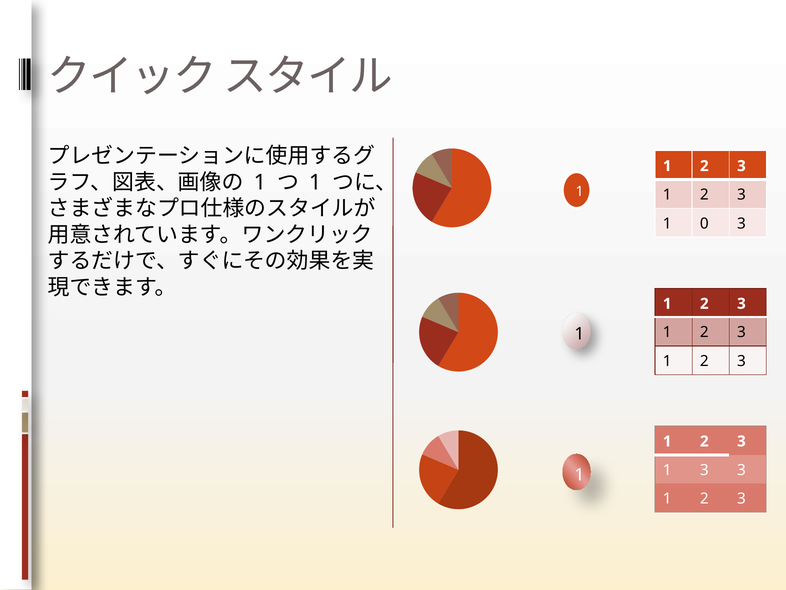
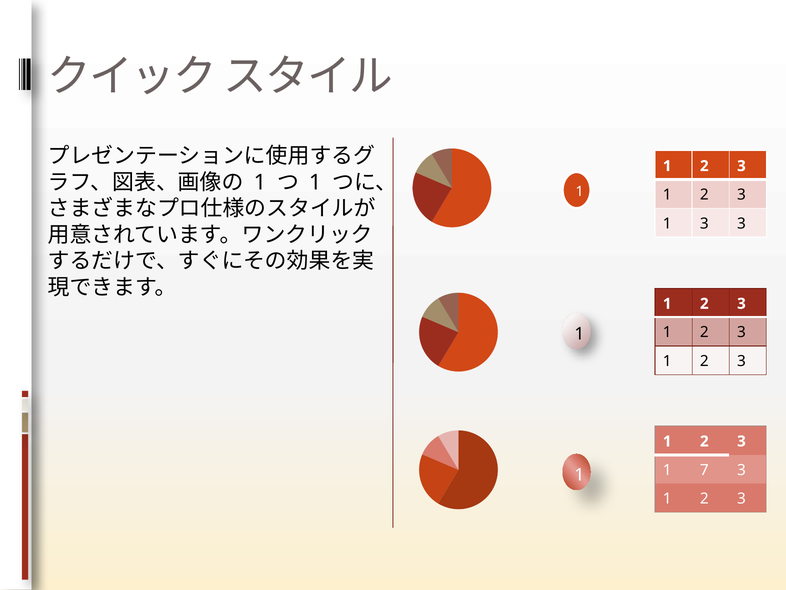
1 0: 0 -> 3
1 3: 3 -> 7
